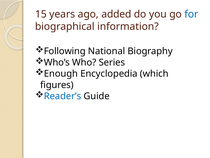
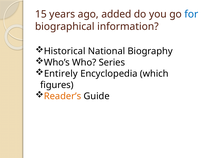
Following: Following -> Historical
Enough: Enough -> Entirely
Reader’s colour: blue -> orange
